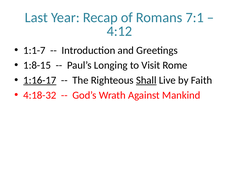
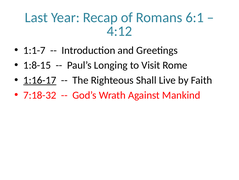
7:1: 7:1 -> 6:1
Shall underline: present -> none
4:18-32: 4:18-32 -> 7:18-32
